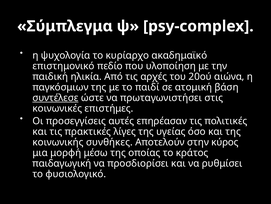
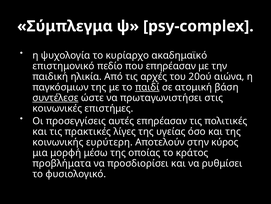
που υλοποίηση: υλοποίηση -> επηρέασαν
παιδί underline: none -> present
συνθήκες: συνθήκες -> ευρύτερη
παιδαγωγική: παιδαγωγική -> προβλήματα
